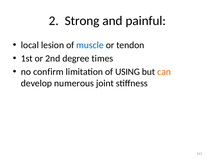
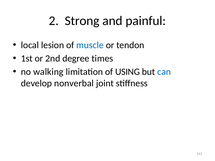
confirm: confirm -> walking
can colour: orange -> blue
numerous: numerous -> nonverbal
